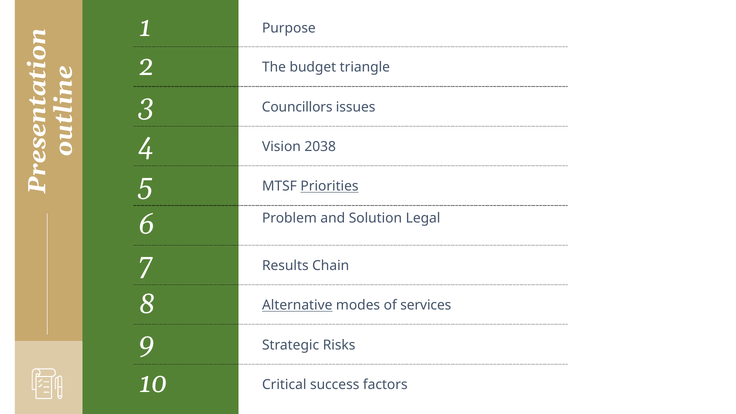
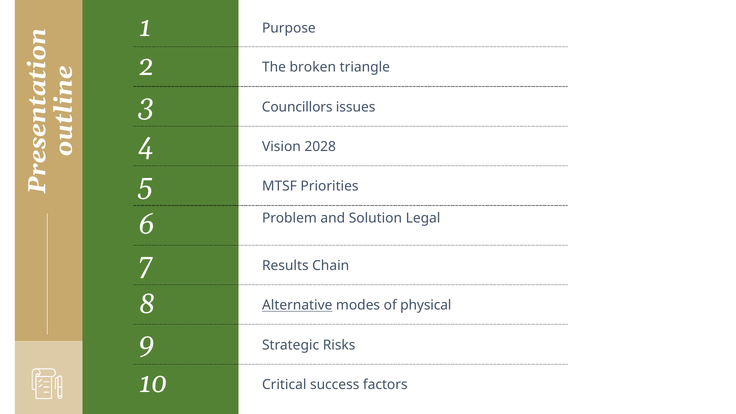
budget: budget -> broken
2038: 2038 -> 2028
Priorities underline: present -> none
services: services -> physical
